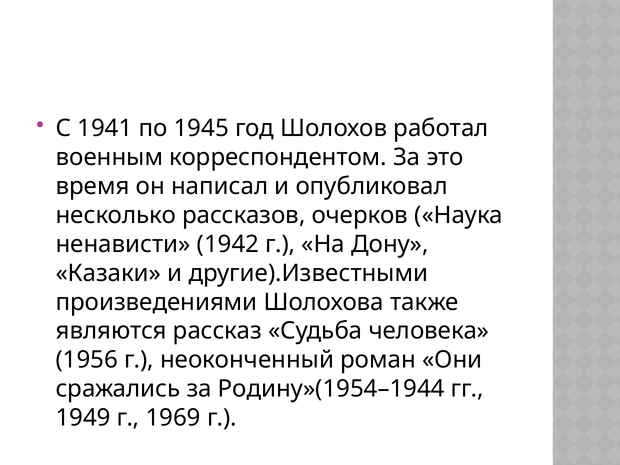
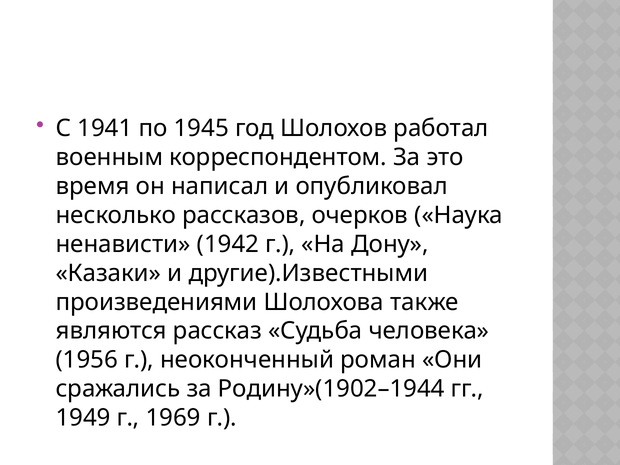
Родину»(1954–1944: Родину»(1954–1944 -> Родину»(1902–1944
